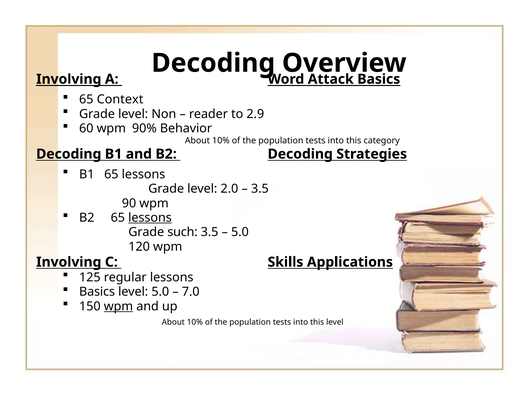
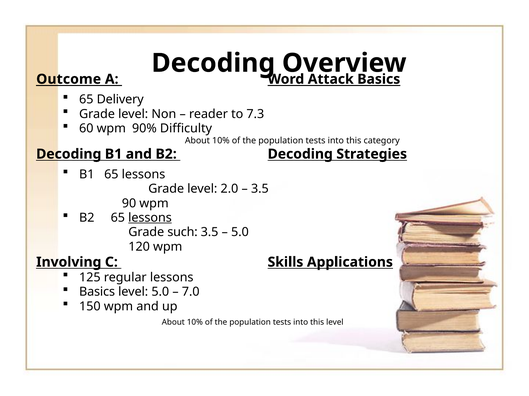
Involving at (69, 79): Involving -> Outcome
Context: Context -> Delivery
2.9: 2.9 -> 7.3
Behavior: Behavior -> Difficulty
wpm at (118, 307) underline: present -> none
